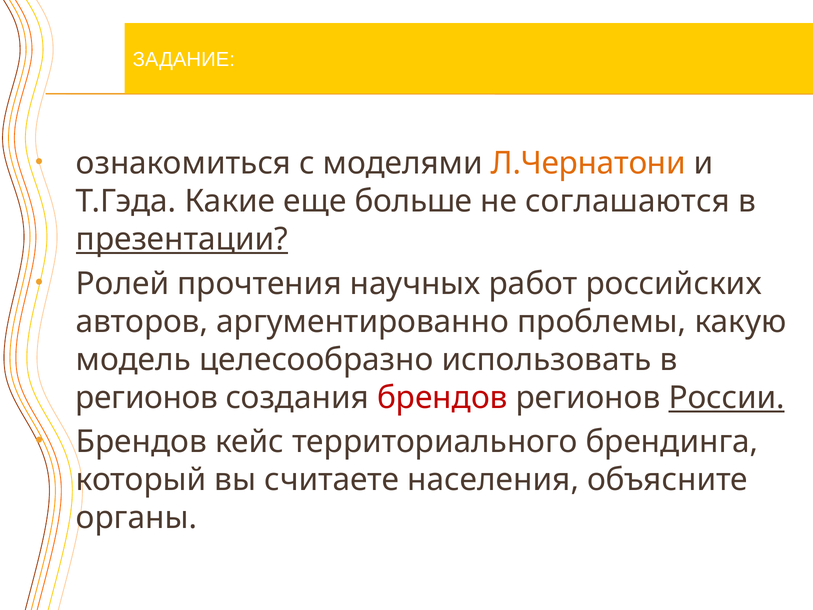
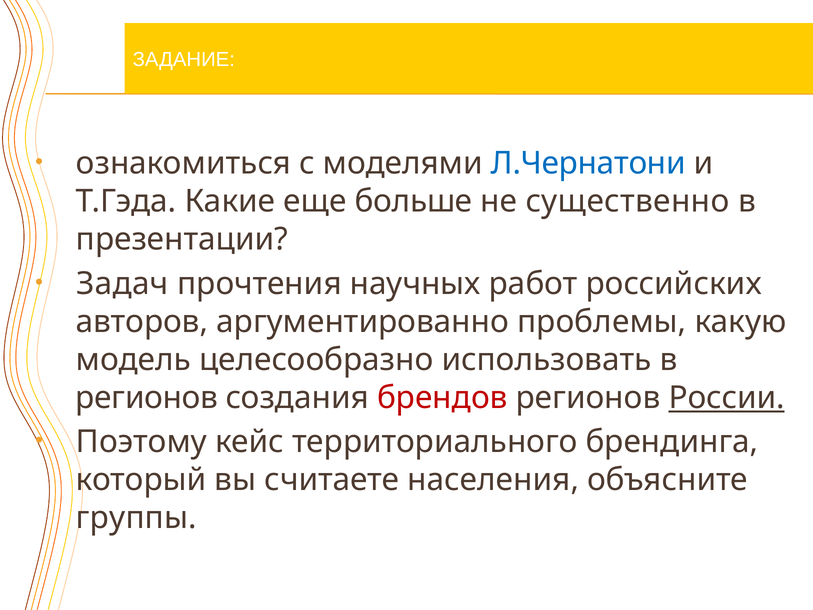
Л.Чернатони colour: orange -> blue
соглашаются: соглашаются -> существенно
презентации underline: present -> none
Ролей: Ролей -> Задач
Брендов at (141, 442): Брендов -> Поэтому
органы: органы -> группы
